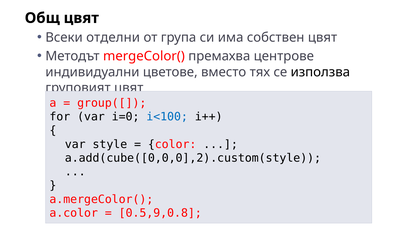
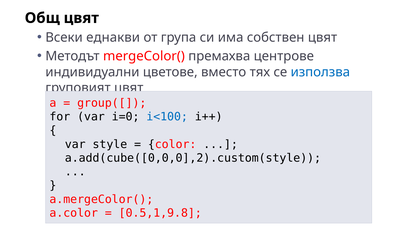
отделни: отделни -> еднакви
използва colour: black -> blue
0.5,9,0.8: 0.5,9,0.8 -> 0.5,1,9.8
